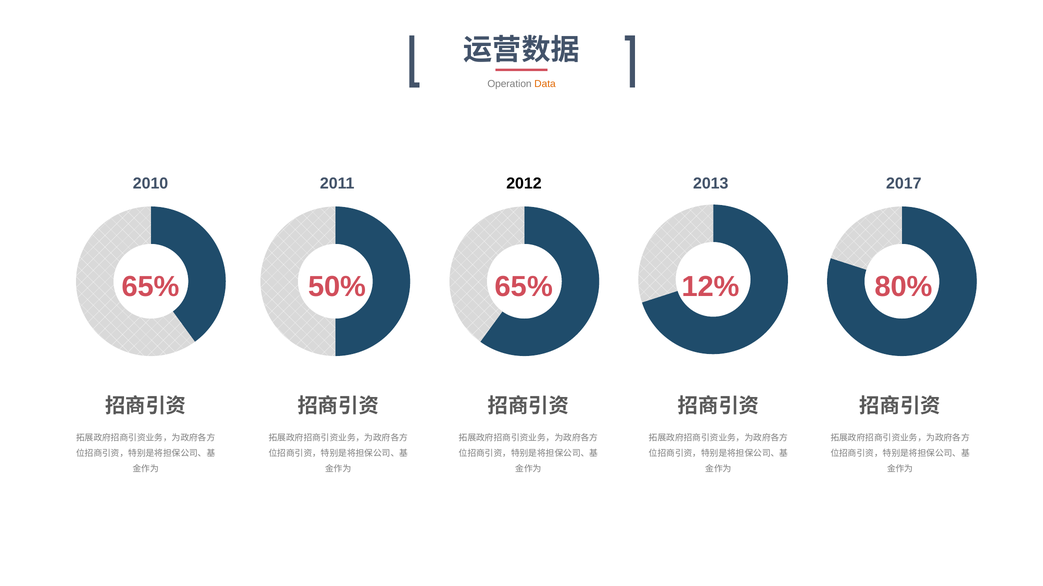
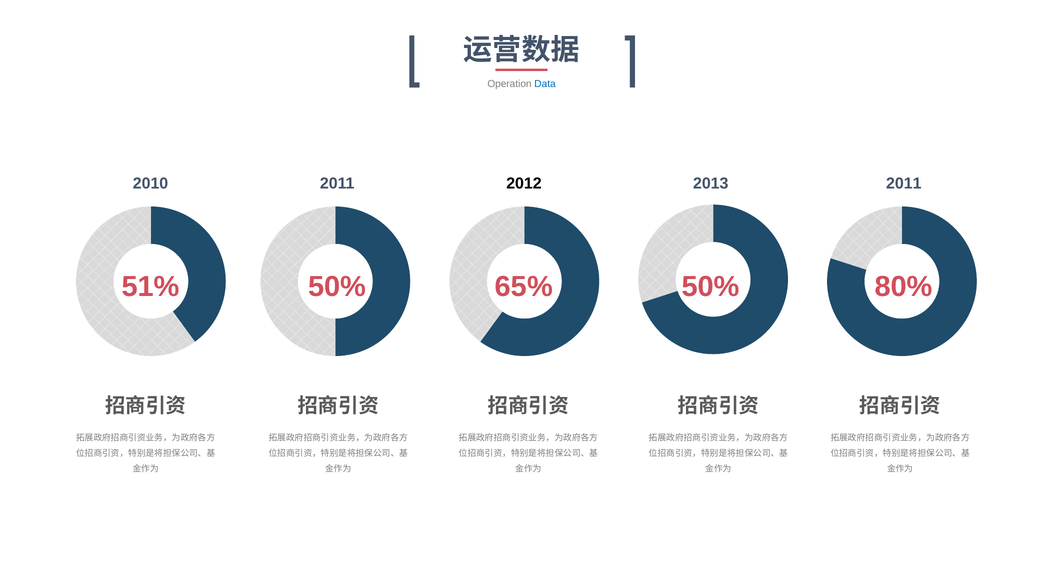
Data colour: orange -> blue
2013 2017: 2017 -> 2011
65% at (150, 287): 65% -> 51%
65% 12%: 12% -> 50%
